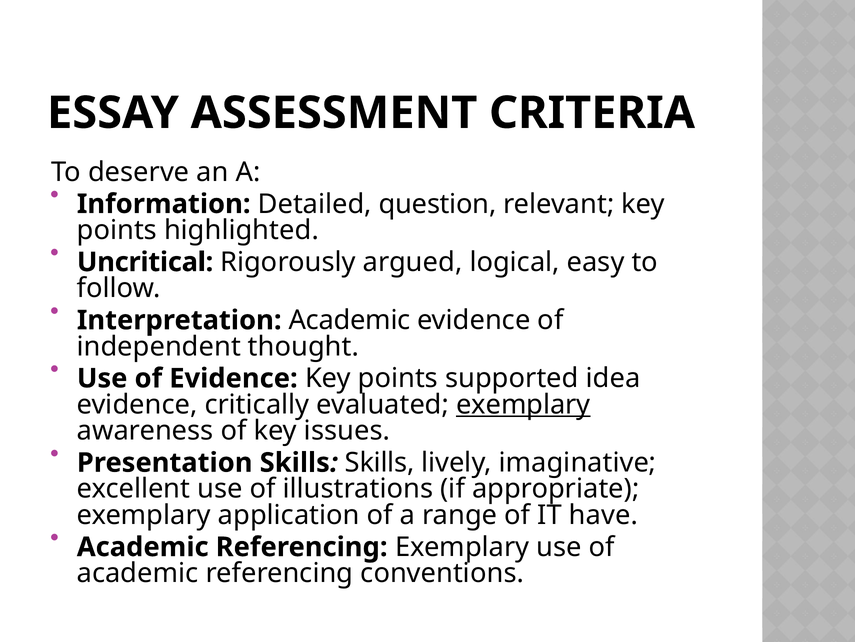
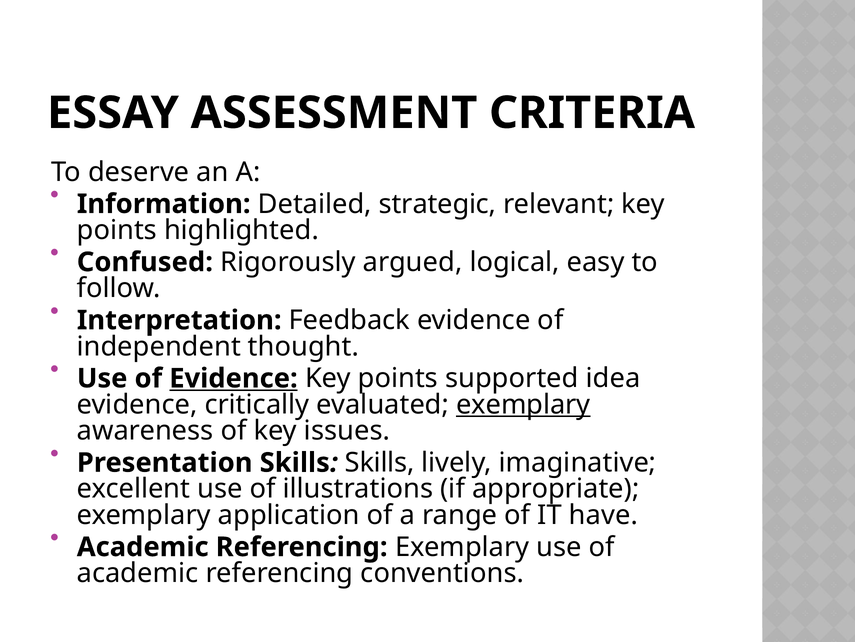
question: question -> strategic
Uncritical: Uncritical -> Confused
Interpretation Academic: Academic -> Feedback
Evidence at (233, 378) underline: none -> present
